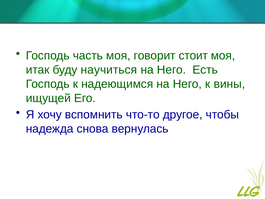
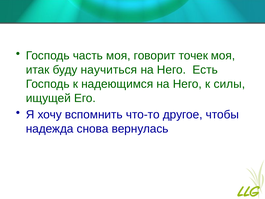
стоит: стоит -> точек
вины: вины -> силы
